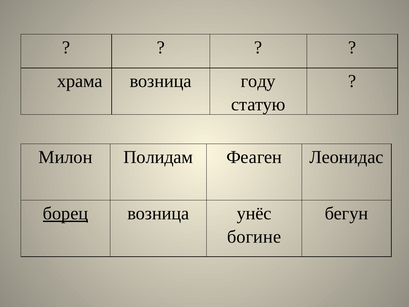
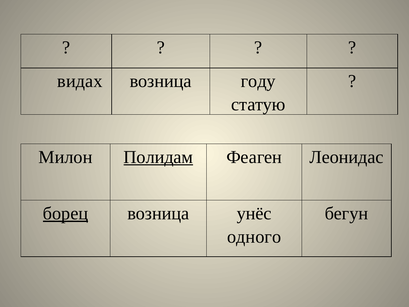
храма: храма -> видах
Полидам underline: none -> present
богине: богине -> одного
